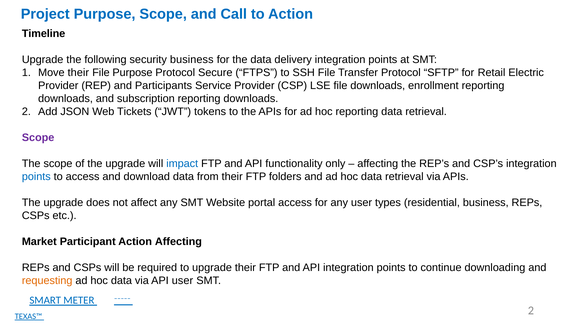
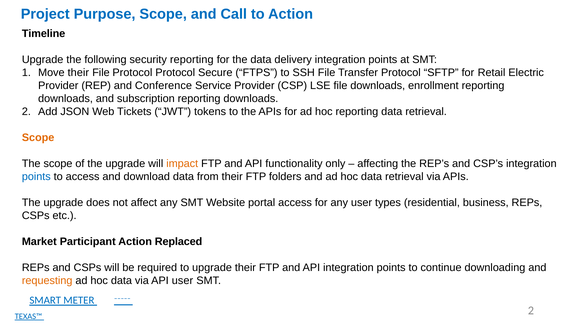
security business: business -> reporting
File Purpose: Purpose -> Protocol
Participants: Participants -> Conference
Scope at (38, 138) colour: purple -> orange
impact colour: blue -> orange
Action Affecting: Affecting -> Replaced
